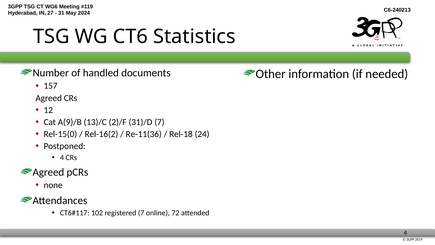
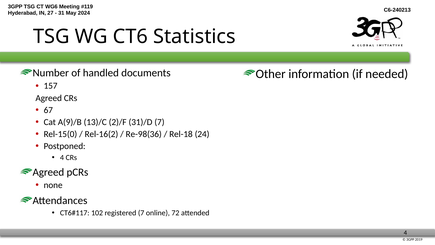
12: 12 -> 67
Re-11(36: Re-11(36 -> Re-98(36
